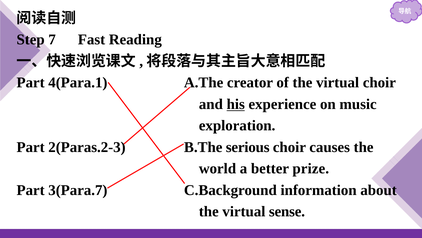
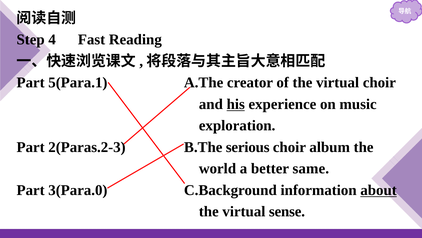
7: 7 -> 4
4(Para.1: 4(Para.1 -> 5(Para.1
causes: causes -> album
prize: prize -> same
3(Para.7: 3(Para.7 -> 3(Para.0
about underline: none -> present
